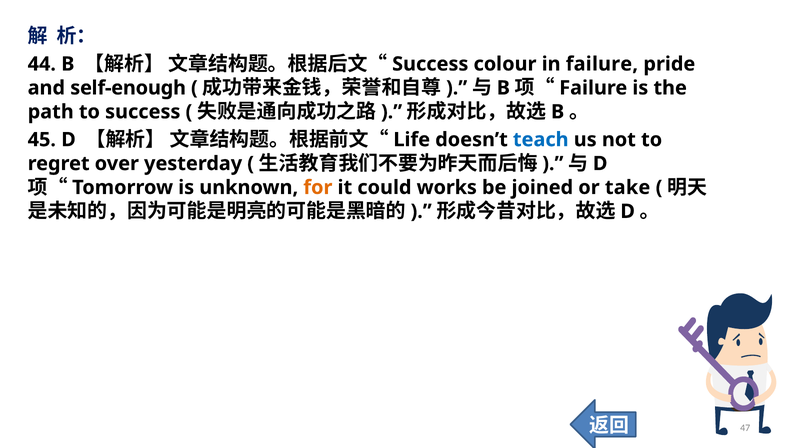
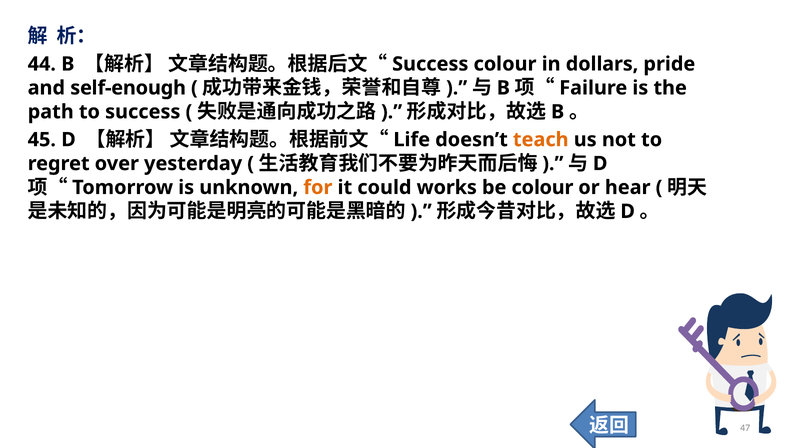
in failure: failure -> dollars
teach colour: blue -> orange
be joined: joined -> colour
take: take -> hear
